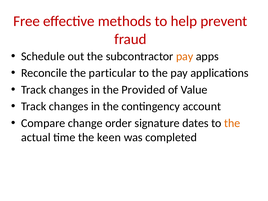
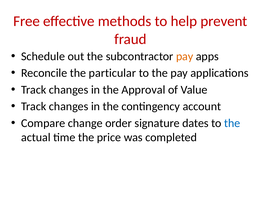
Provided: Provided -> Approval
the at (232, 123) colour: orange -> blue
keen: keen -> price
